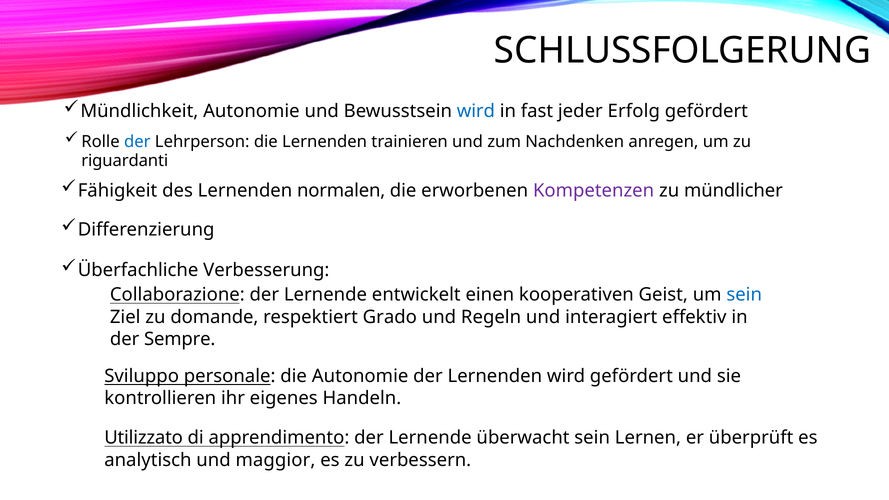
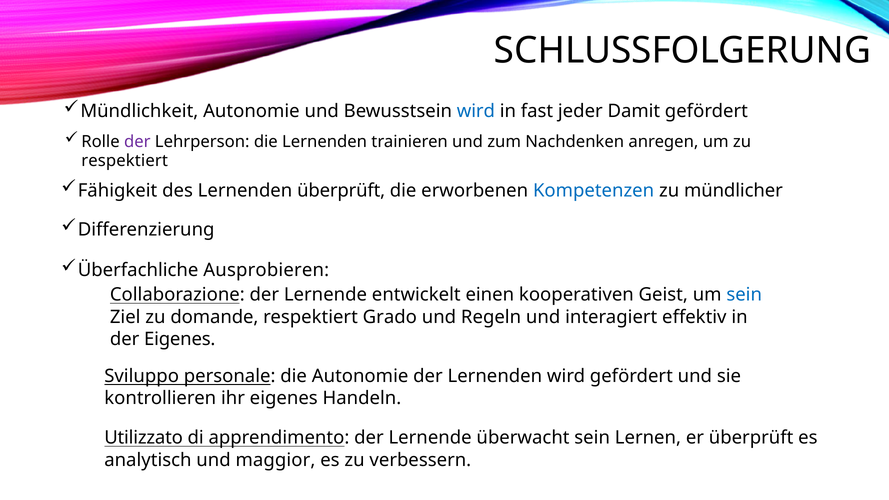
Erfolg: Erfolg -> Damit
der at (137, 142) colour: blue -> purple
riguardanti at (125, 161): riguardanti -> respektiert
Lernenden normalen: normalen -> überprüft
Kompetenzen colour: purple -> blue
Verbesserung: Verbesserung -> Ausprobieren
der Sempre: Sempre -> Eigenes
